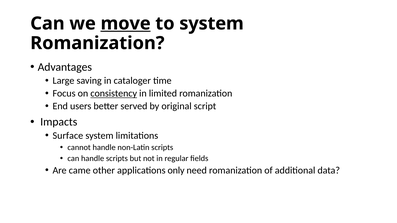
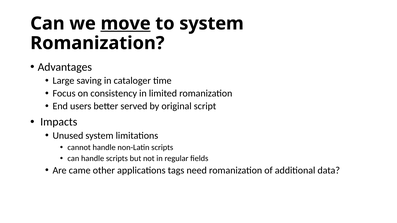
consistency underline: present -> none
Surface: Surface -> Unused
only: only -> tags
